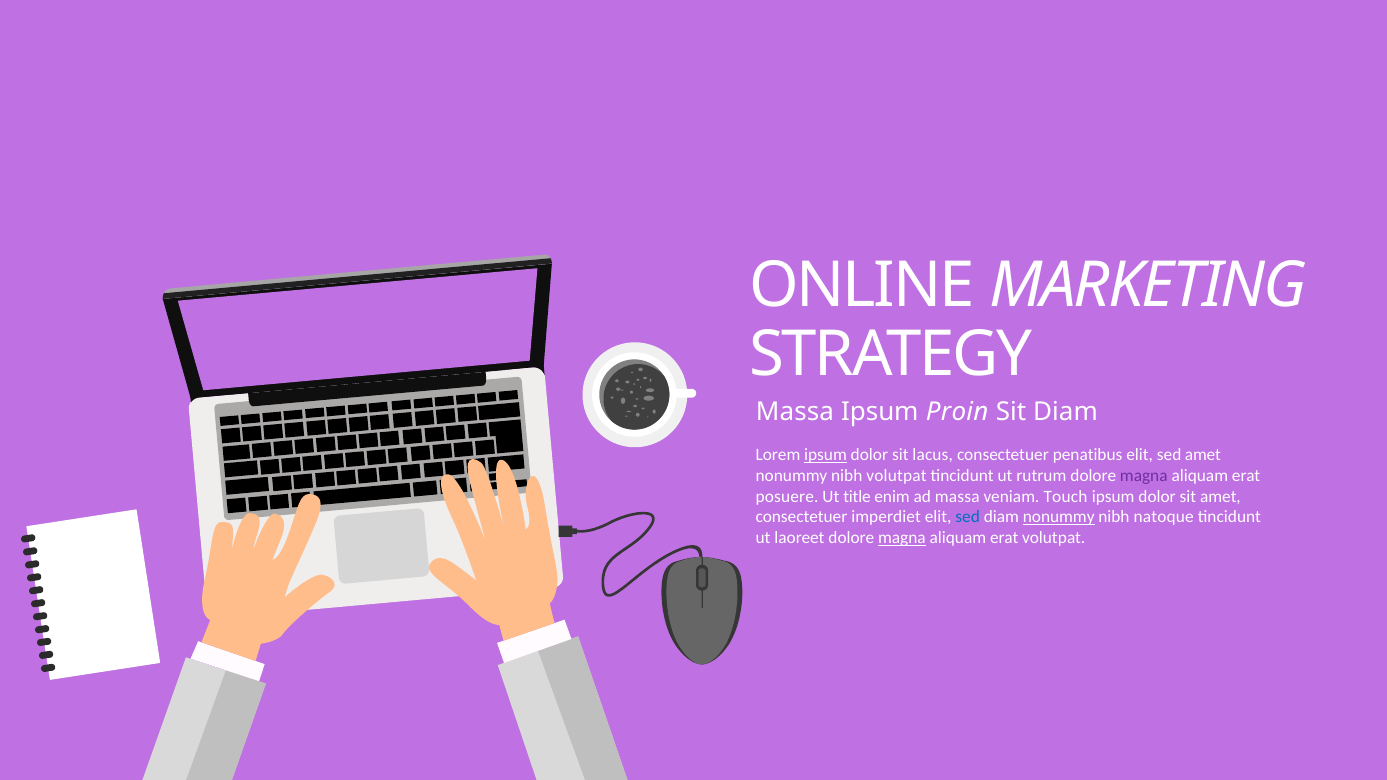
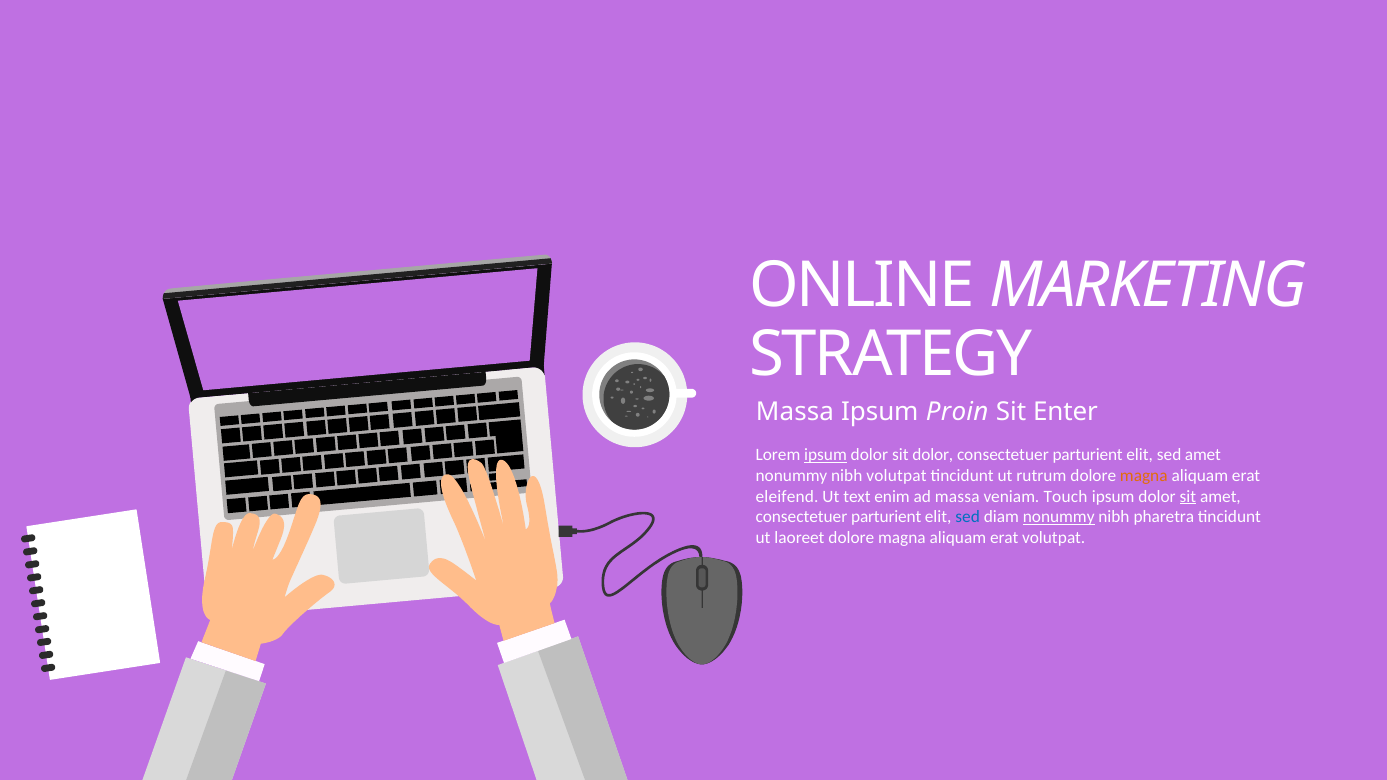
Sit Diam: Diam -> Enter
sit lacus: lacus -> dolor
penatibus at (1088, 455): penatibus -> parturient
magna at (1144, 476) colour: purple -> orange
posuere: posuere -> eleifend
title: title -> text
sit at (1188, 496) underline: none -> present
imperdiet at (886, 517): imperdiet -> parturient
natoque: natoque -> pharetra
magna at (902, 538) underline: present -> none
